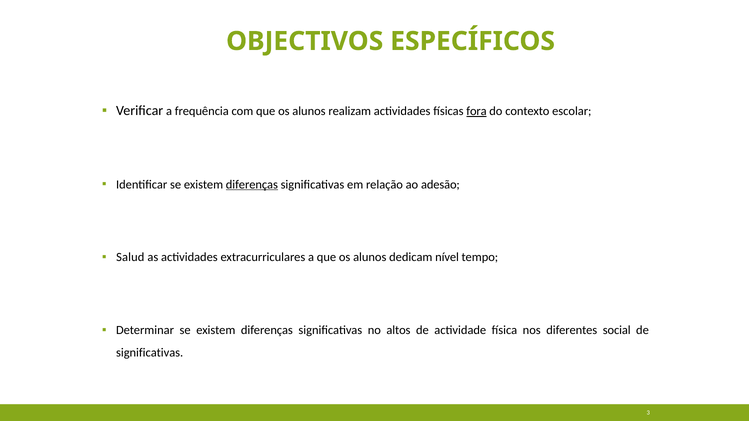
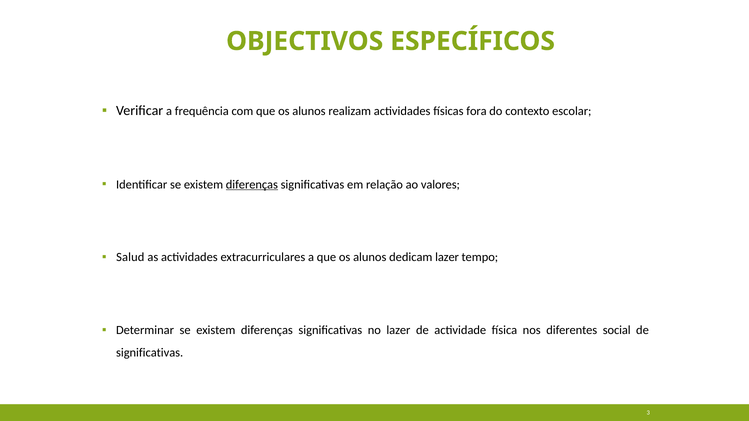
fora underline: present -> none
adesão: adesão -> valores
dedicam nível: nível -> lazer
no altos: altos -> lazer
